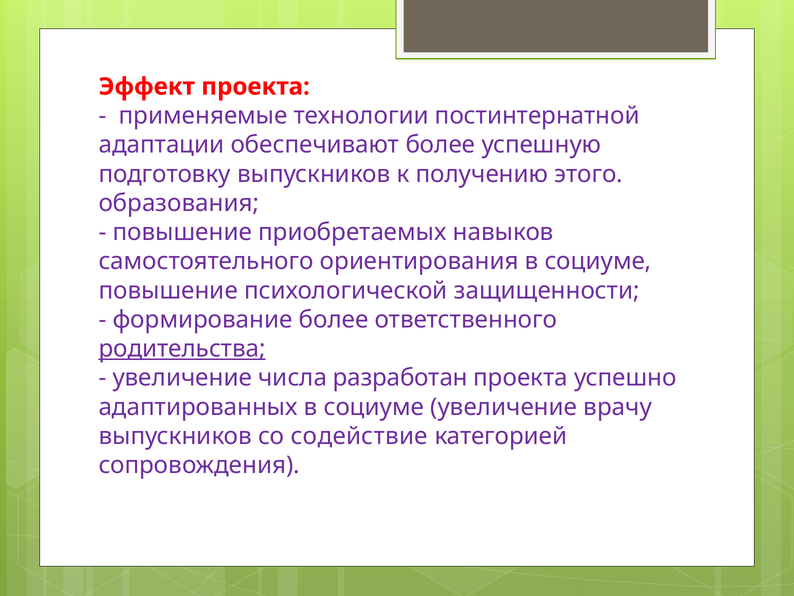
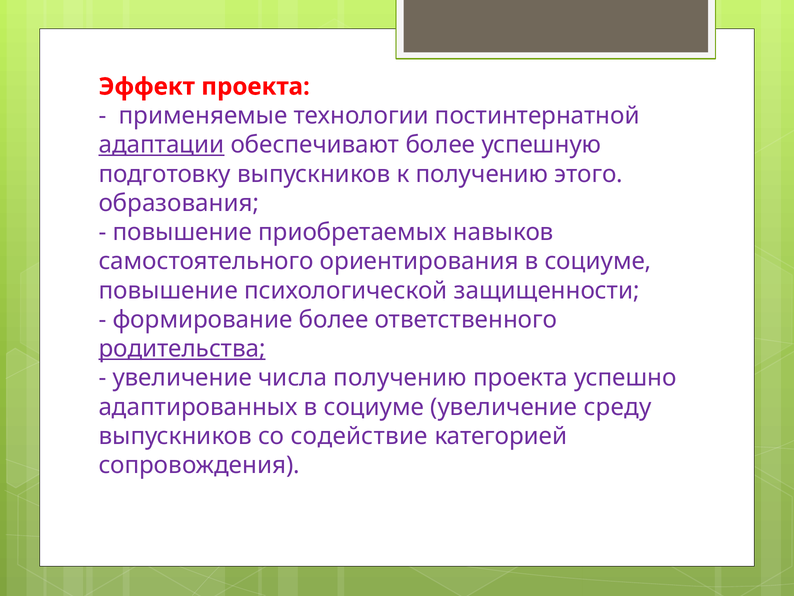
адаптации underline: none -> present
числа разработан: разработан -> получению
врачу: врачу -> среду
